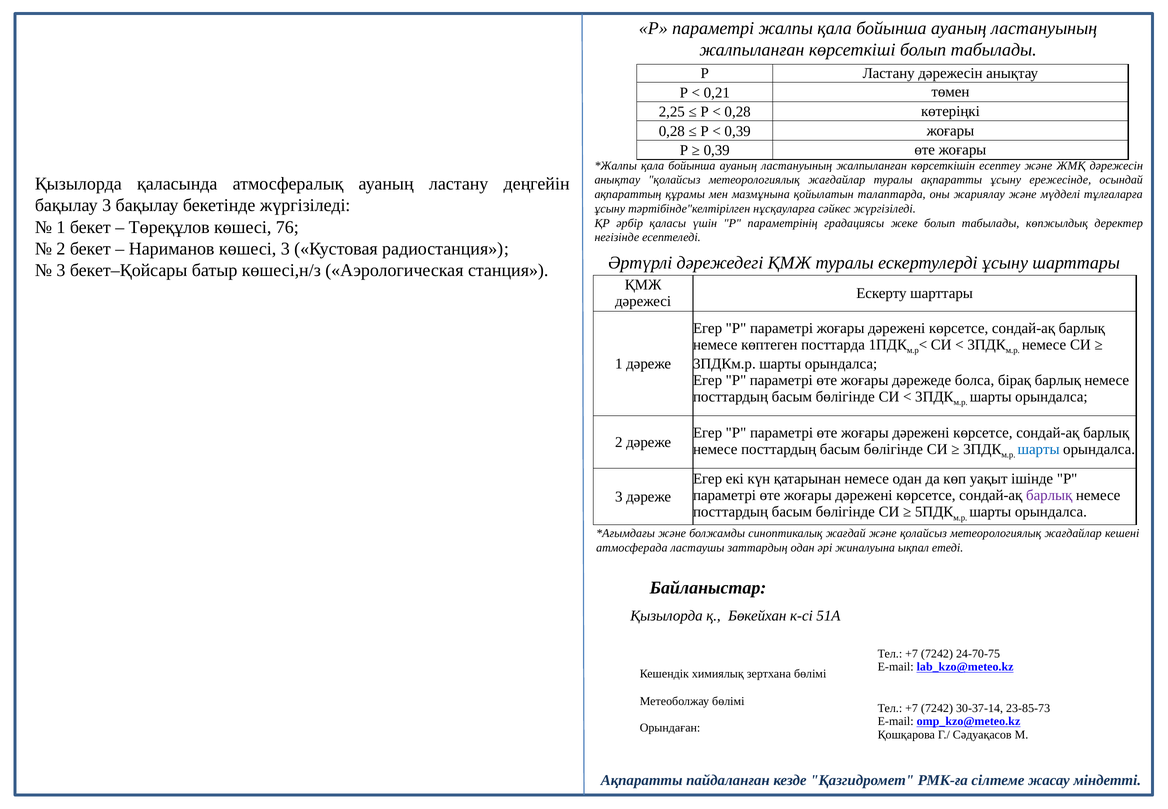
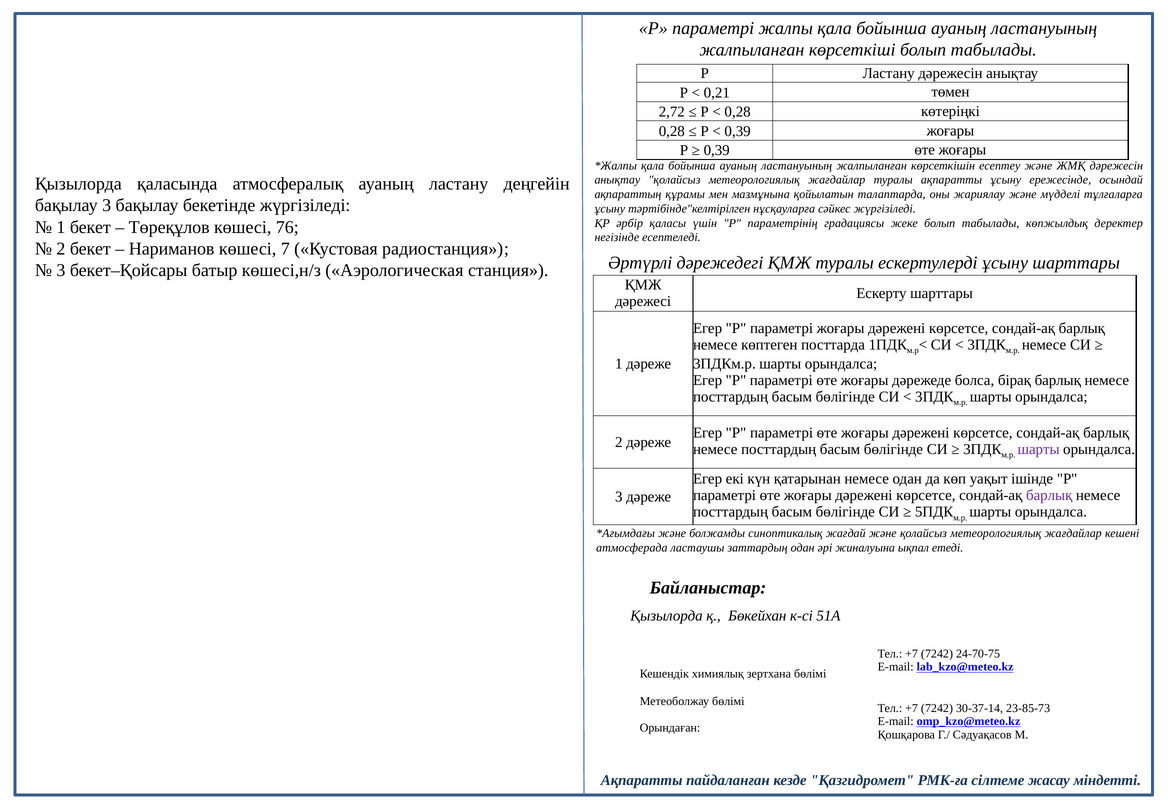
2,25: 2,25 -> 2,72
көшесі 3: 3 -> 7
шарты at (1039, 449) colour: blue -> purple
